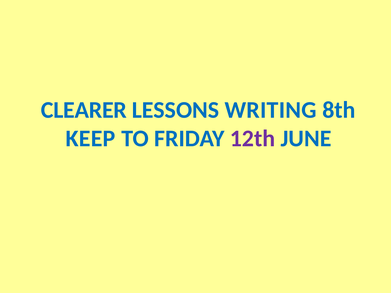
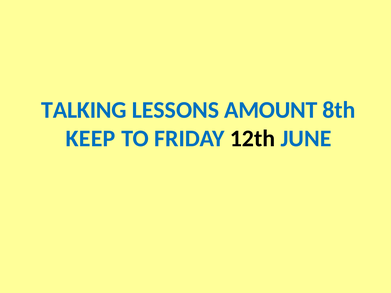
CLEARER: CLEARER -> TALKING
WRITING: WRITING -> AMOUNT
12th colour: purple -> black
